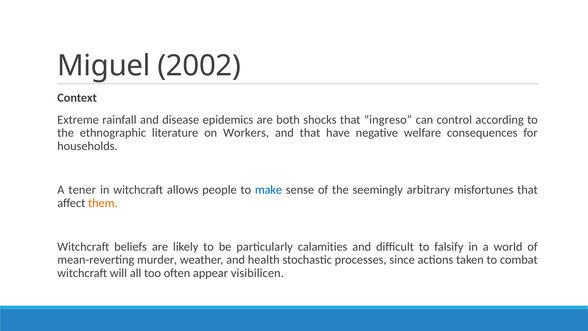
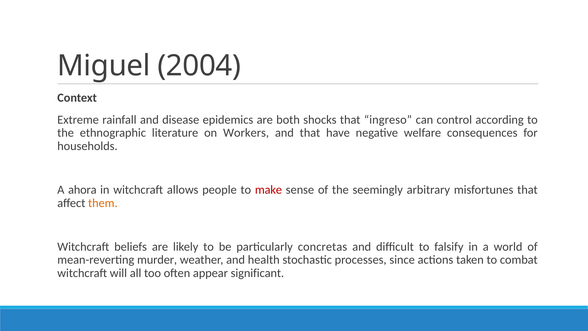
2002: 2002 -> 2004
tener: tener -> ahora
make colour: blue -> red
calamities: calamities -> concretas
visibilicen: visibilicen -> significant
